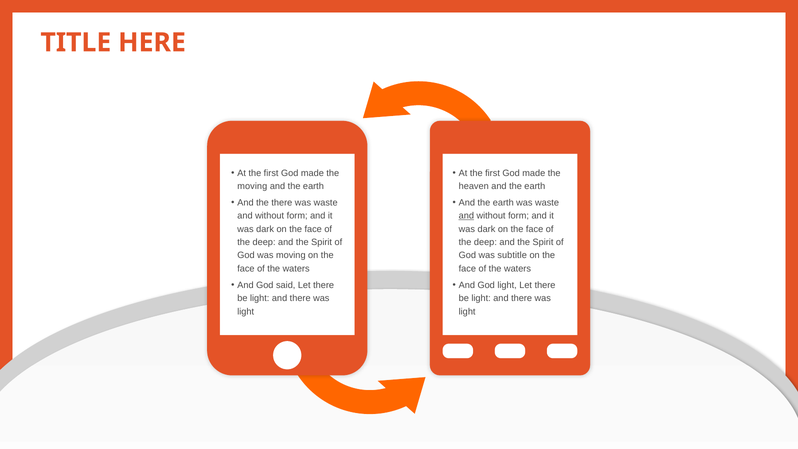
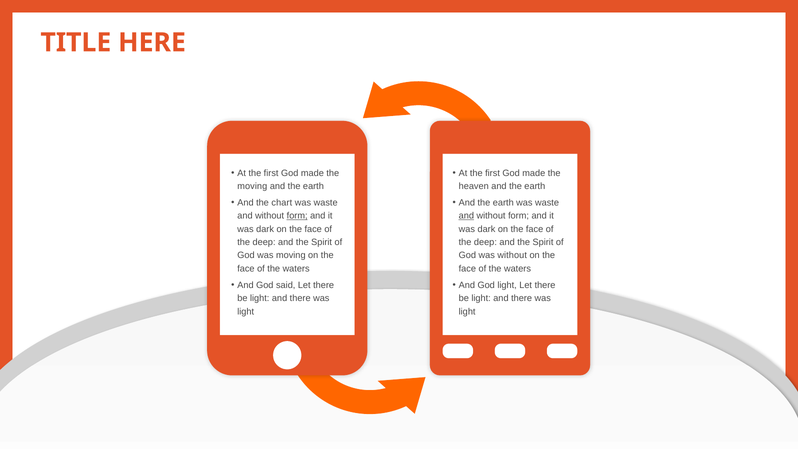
the there: there -> chart
form at (297, 216) underline: none -> present
was subtitle: subtitle -> without
